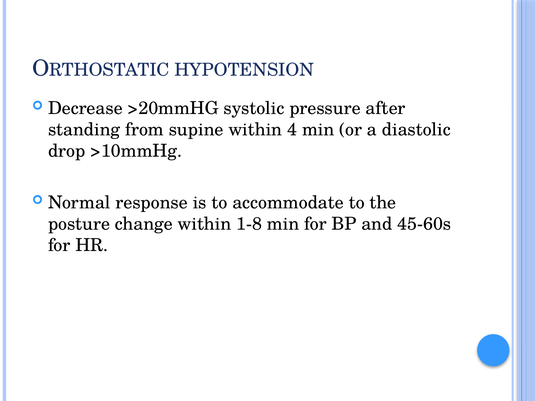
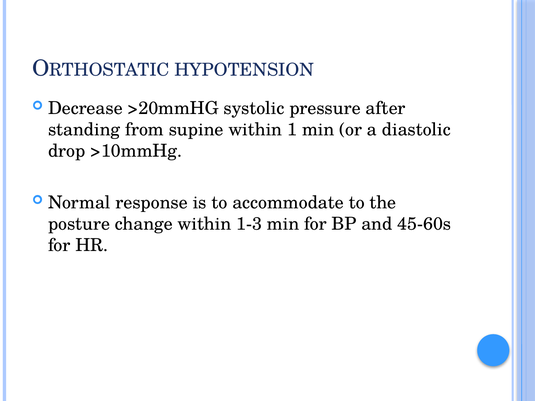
4: 4 -> 1
1-8: 1-8 -> 1-3
